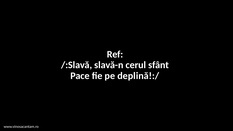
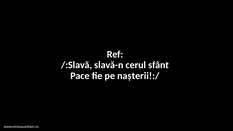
deplină!:/: deplină!:/ -> nașterii!:/
